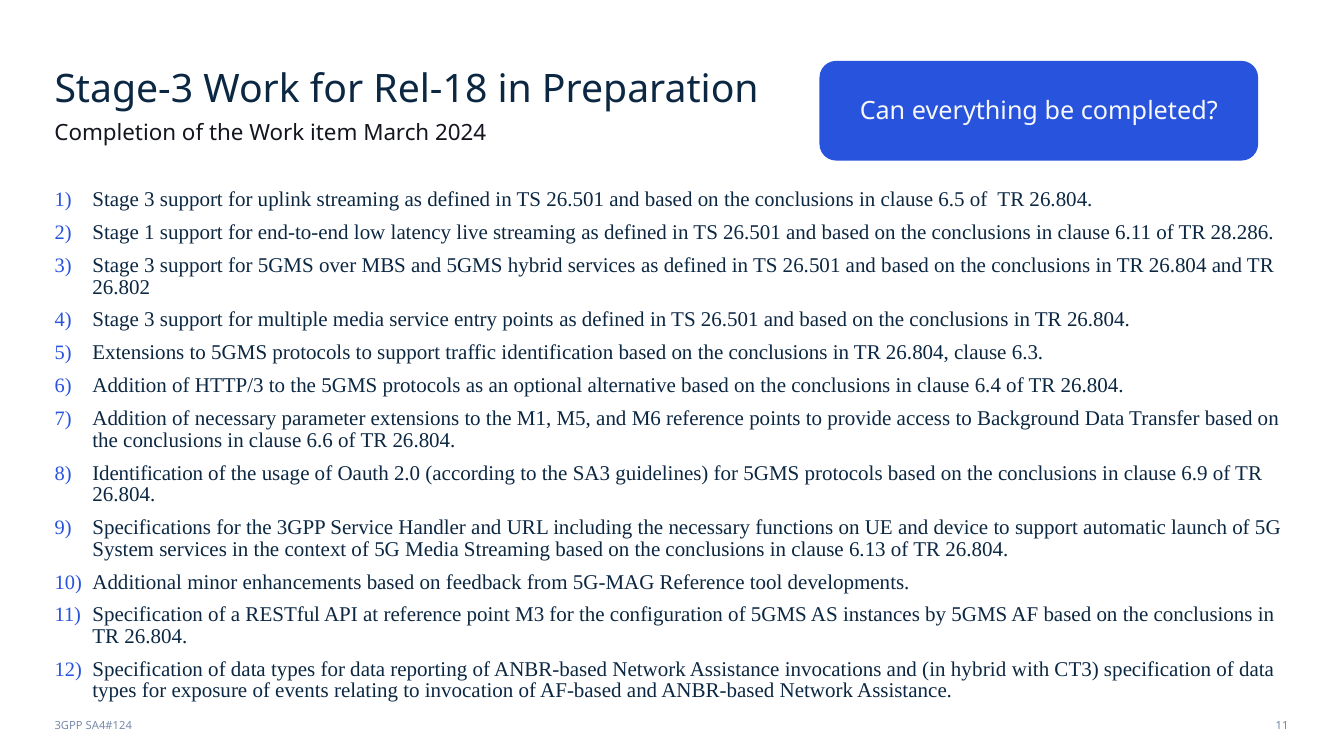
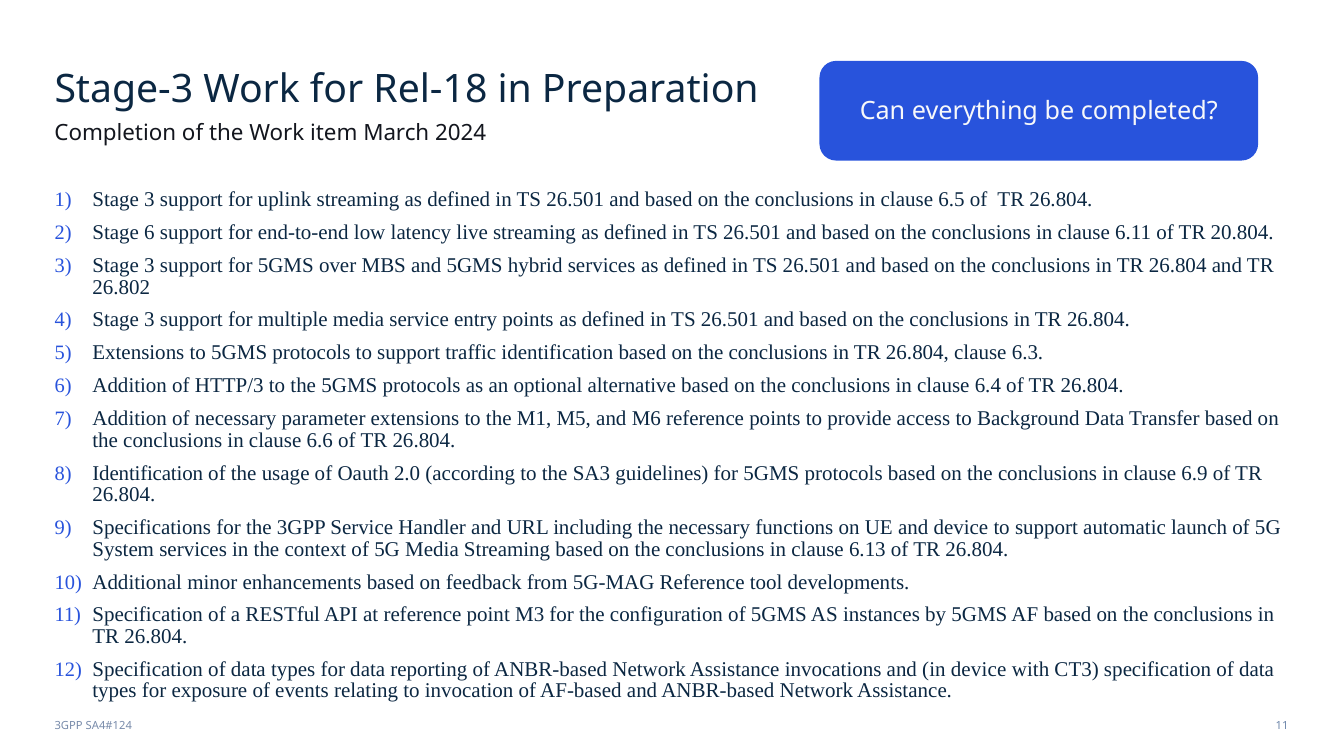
Stage 1: 1 -> 6
28.286: 28.286 -> 20.804
in hybrid: hybrid -> device
